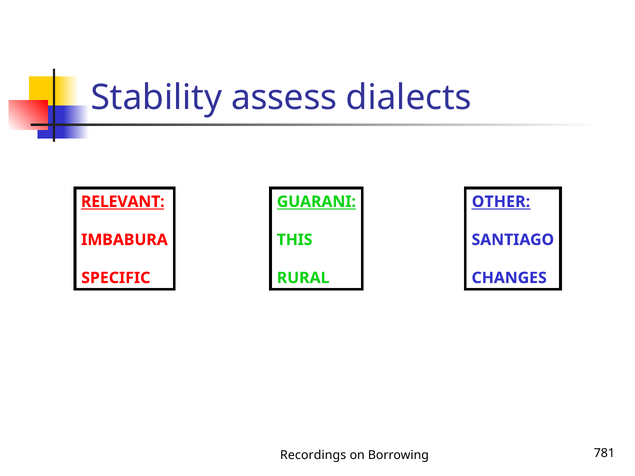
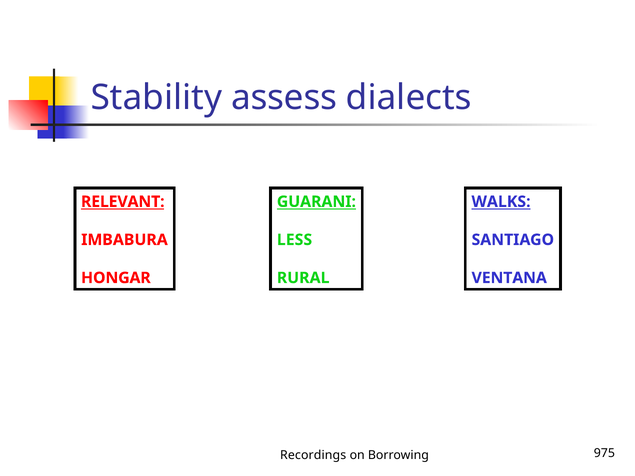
OTHER: OTHER -> WALKS
THIS: THIS -> LESS
SPECIFIC: SPECIFIC -> HONGAR
CHANGES: CHANGES -> VENTANA
781: 781 -> 975
